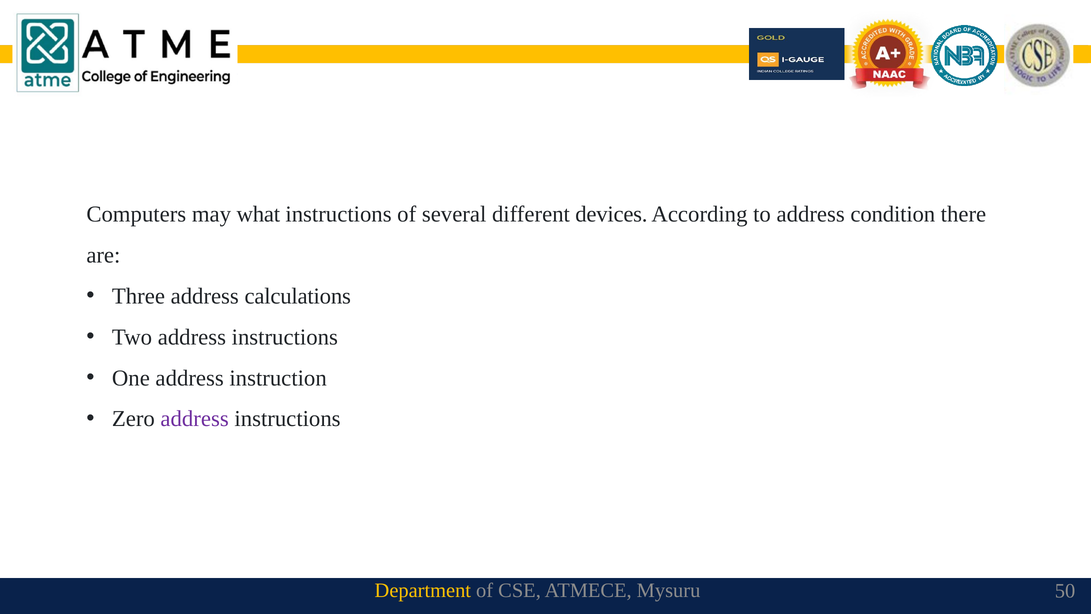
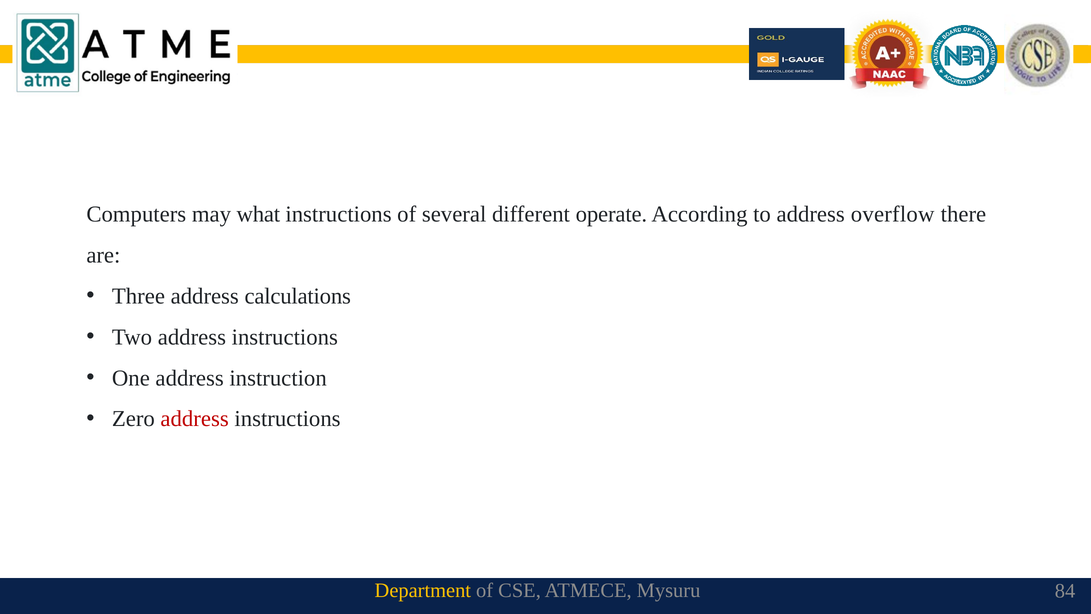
devices: devices -> operate
condition: condition -> overflow
address at (195, 419) colour: purple -> red
50: 50 -> 84
